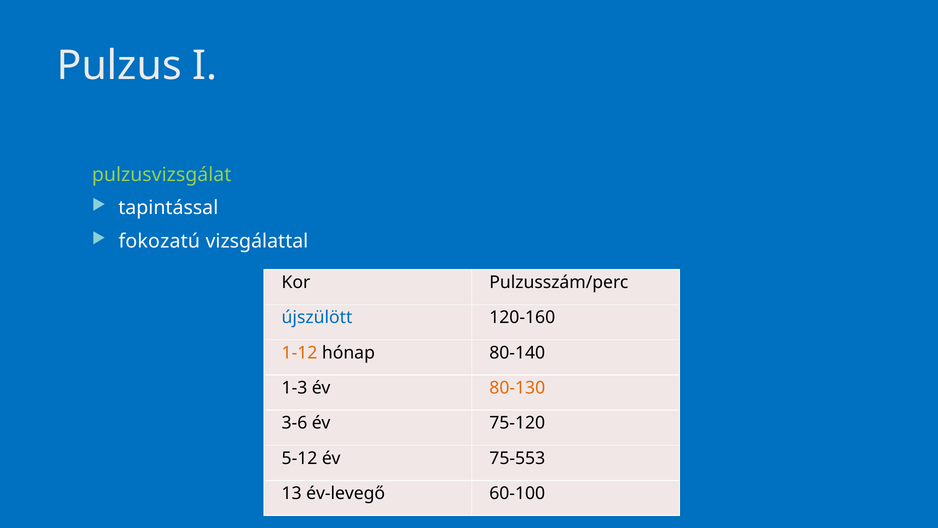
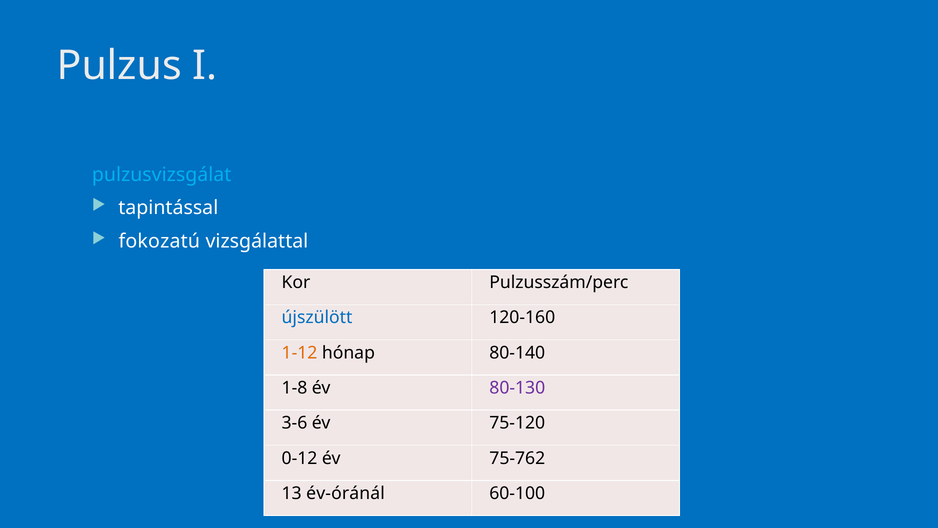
pulzusvizsgálat colour: light green -> light blue
1-3: 1-3 -> 1-8
80-130 colour: orange -> purple
5-12: 5-12 -> 0-12
75-553: 75-553 -> 75-762
év-levegő: év-levegő -> év-óránál
